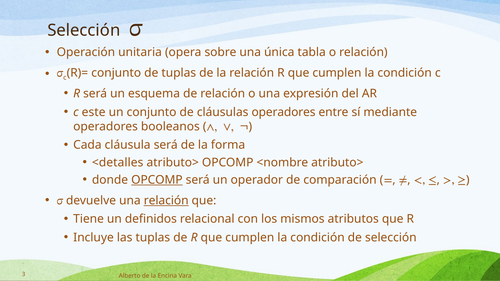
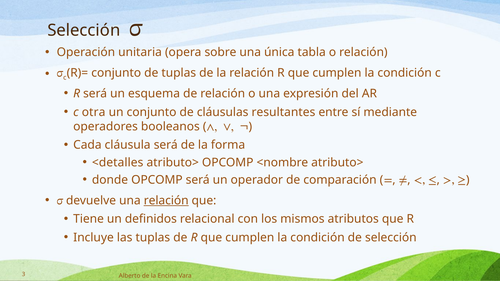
este: este -> otra
cláusulas operadores: operadores -> resultantes
OPCOMP at (157, 180) underline: present -> none
